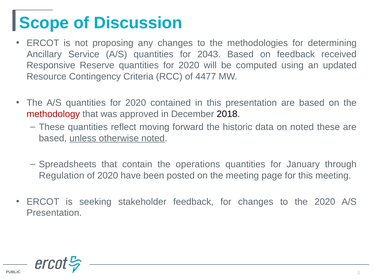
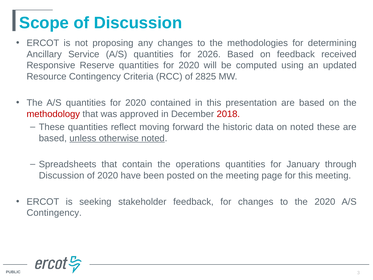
2043: 2043 -> 2026
4477: 4477 -> 2825
2018 colour: black -> red
Regulation at (62, 175): Regulation -> Discussion
Presentation at (54, 213): Presentation -> Contingency
